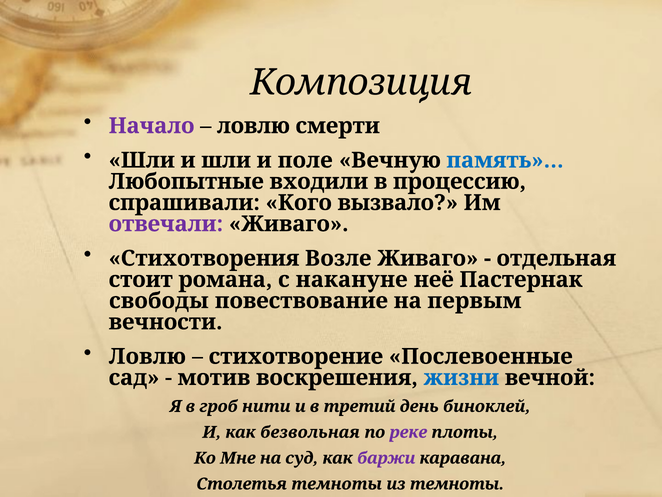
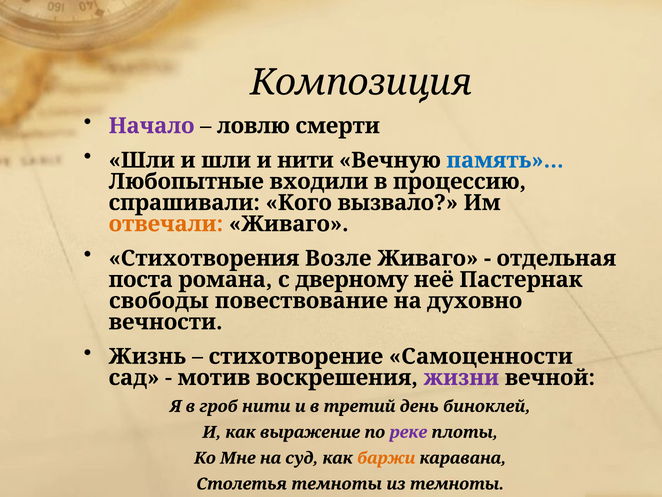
и поле: поле -> нити
отвечали colour: purple -> orange
стоит: стоит -> поста
накануне: накануне -> дверному
первым: первым -> духовно
Ловлю at (147, 356): Ловлю -> Жизнь
Послевоенные: Послевоенные -> Самоценности
жизни colour: blue -> purple
безвольная: безвольная -> выражение
баржи colour: purple -> orange
